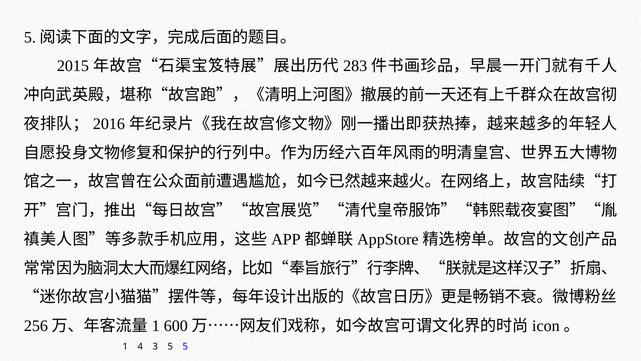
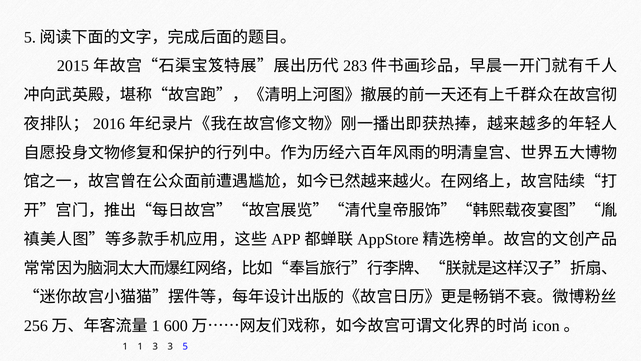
1 4: 4 -> 1
3 5: 5 -> 3
